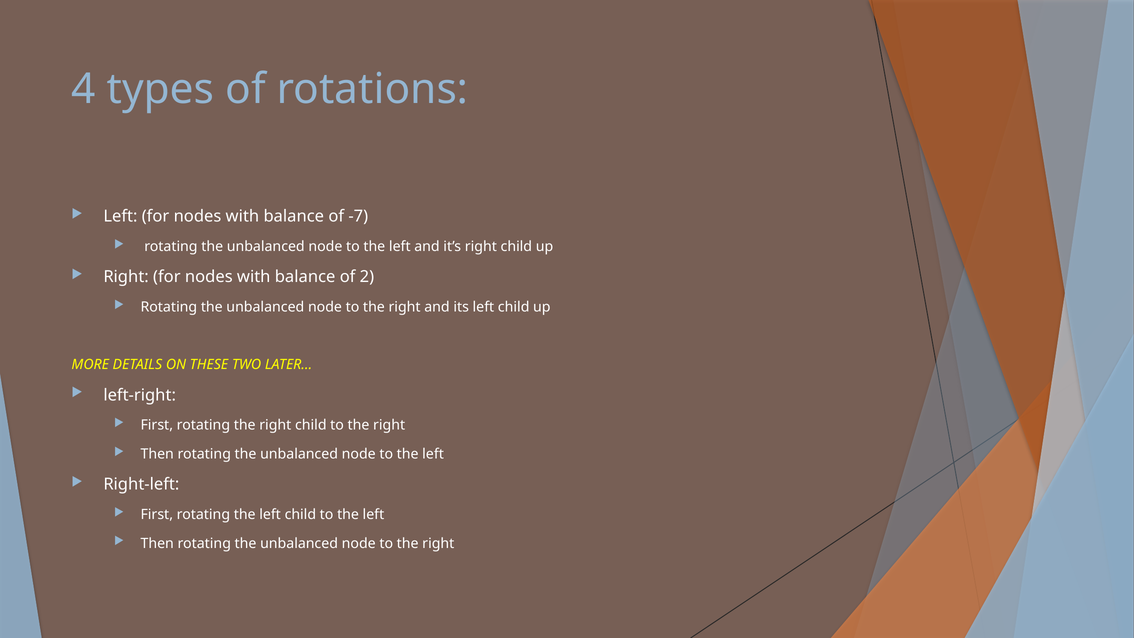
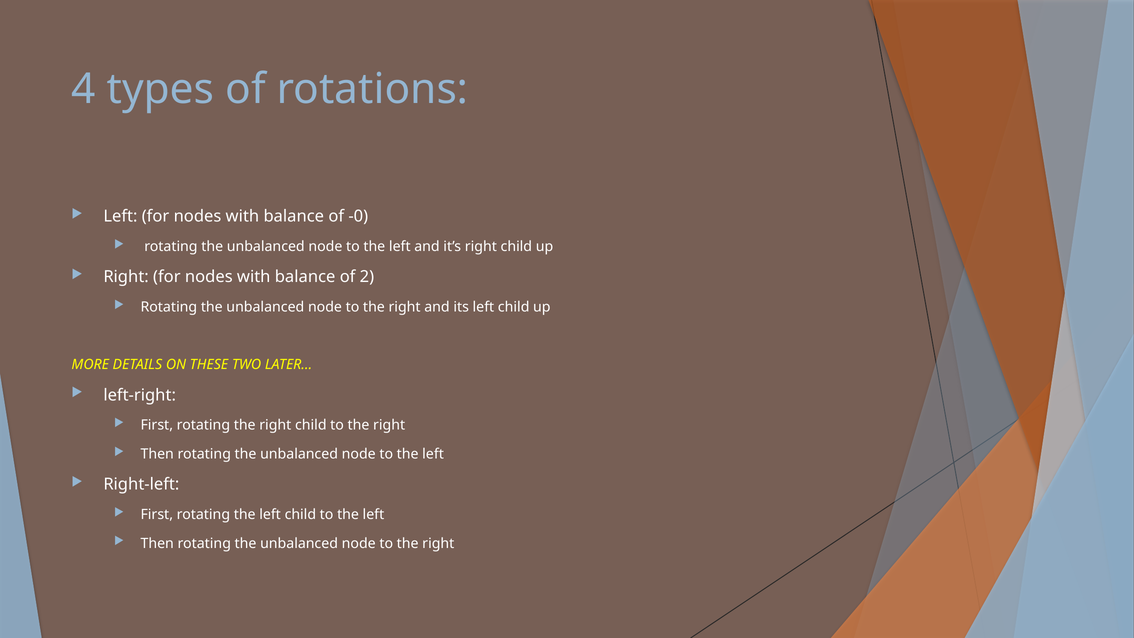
-7: -7 -> -0
